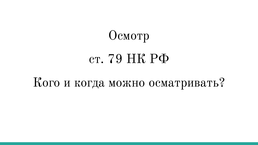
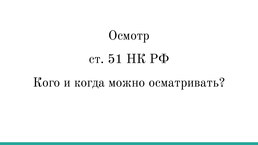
79: 79 -> 51
